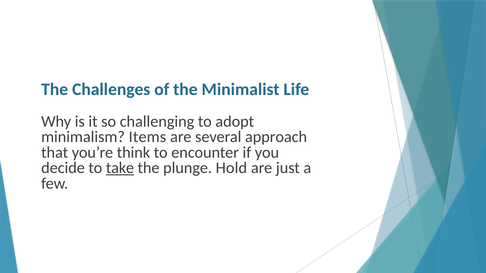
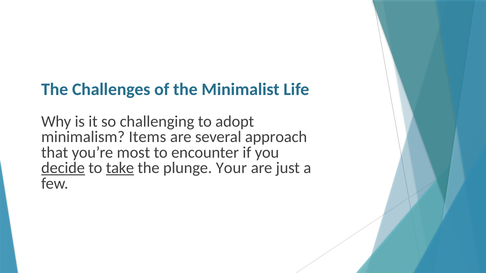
think: think -> most
decide underline: none -> present
Hold: Hold -> Your
